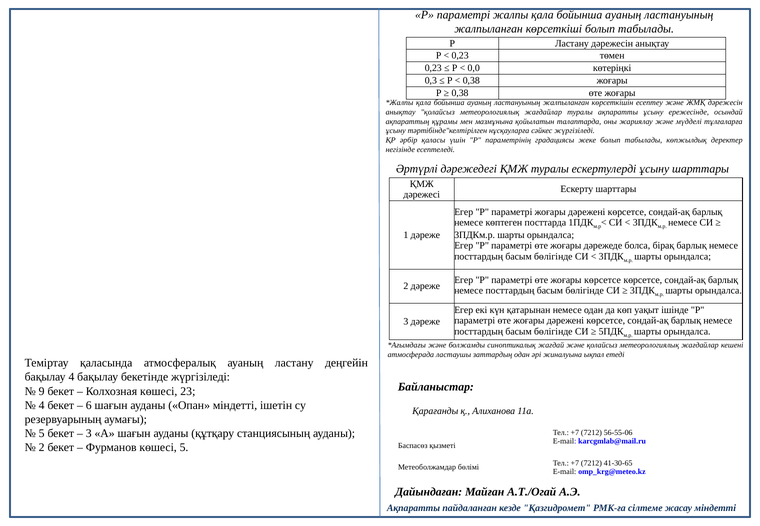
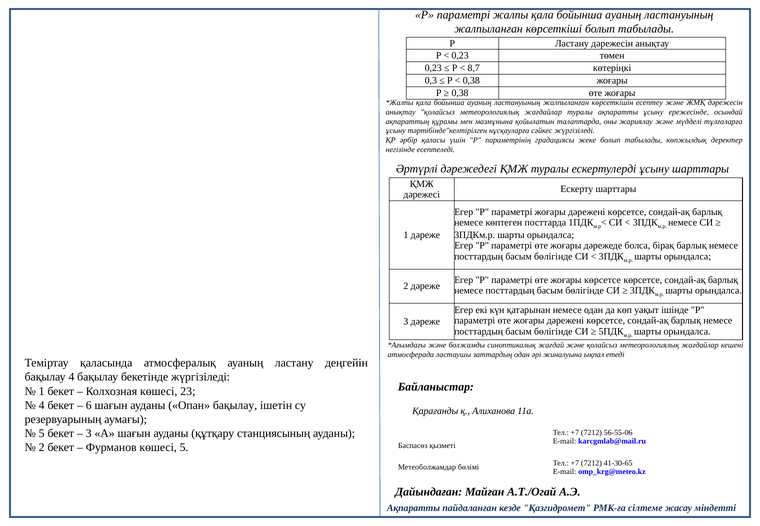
0,0: 0,0 -> 8,7
9 at (42, 391): 9 -> 1
Опан міндетті: міндетті -> бақылау
